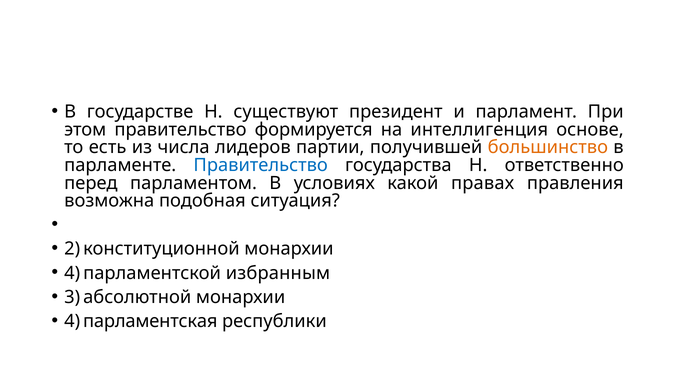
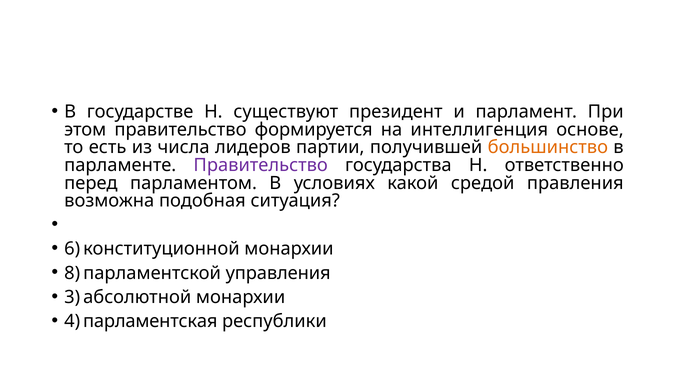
Правительство at (261, 165) colour: blue -> purple
правах: правах -> средой
2: 2 -> 6
4 at (72, 273): 4 -> 8
избранным: избранным -> управления
